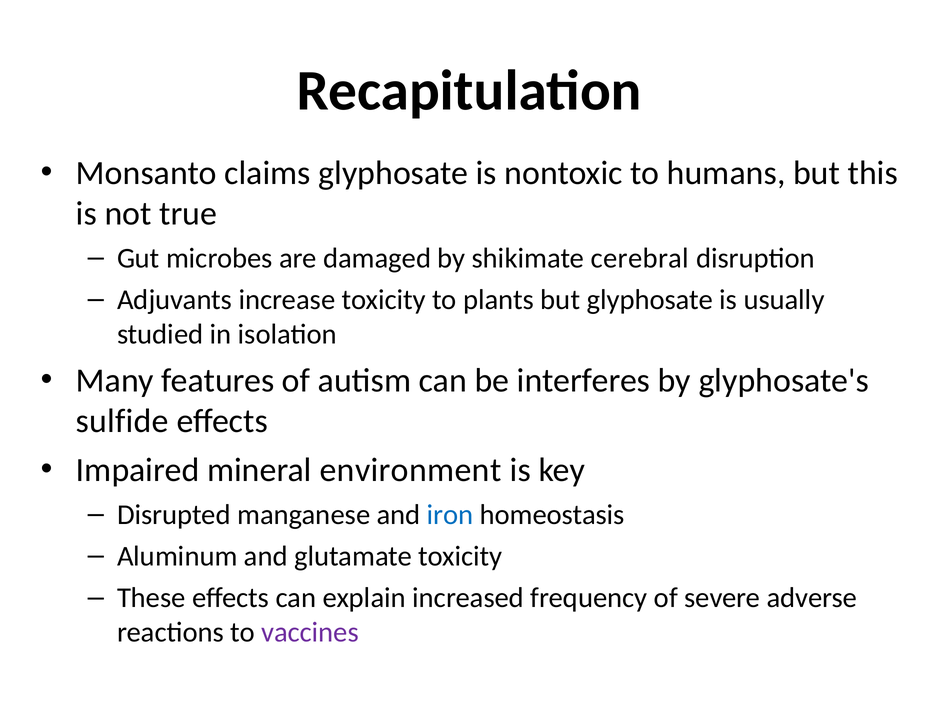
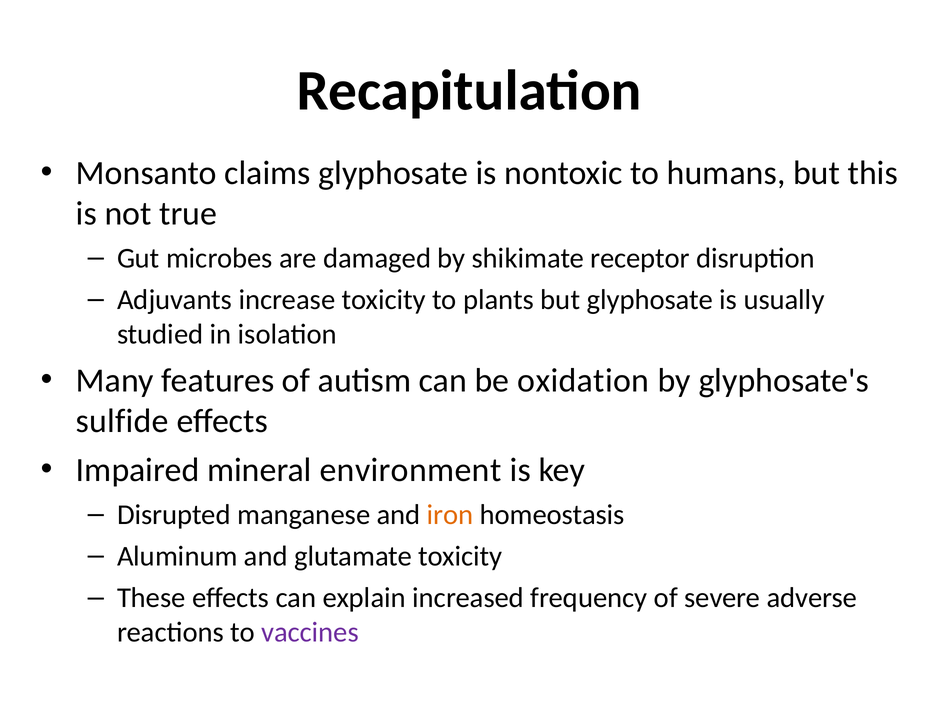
cerebral: cerebral -> receptor
interferes: interferes -> oxidation
iron colour: blue -> orange
